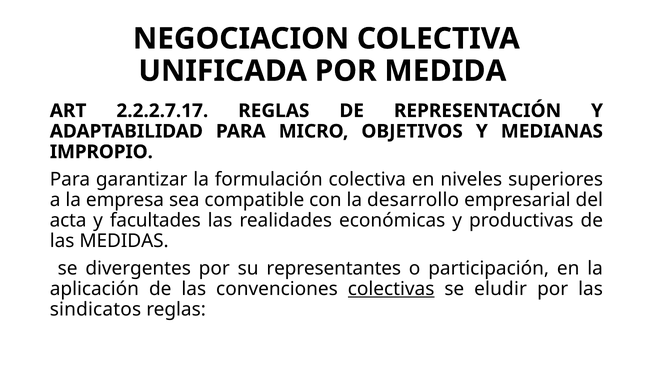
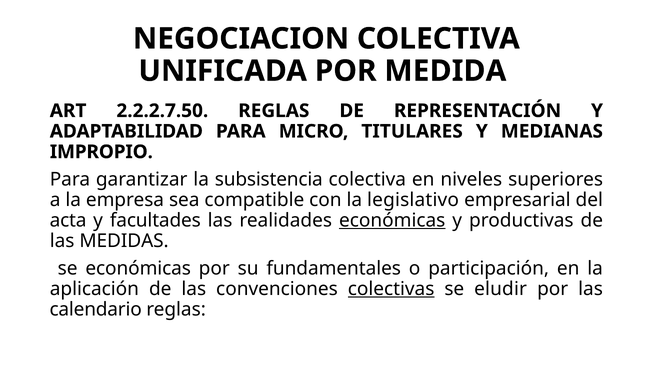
2.2.2.7.17: 2.2.2.7.17 -> 2.2.2.7.50
OBJETIVOS: OBJETIVOS -> TITULARES
formulación: formulación -> subsistencia
desarrollo: desarrollo -> legislativo
económicas at (392, 221) underline: none -> present
se divergentes: divergentes -> económicas
representantes: representantes -> fundamentales
sindicatos: sindicatos -> calendario
